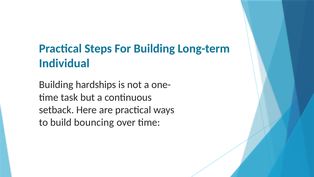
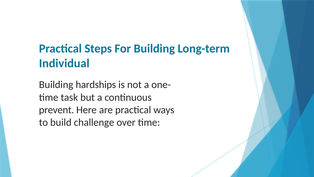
setback: setback -> prevent
bouncing: bouncing -> challenge
